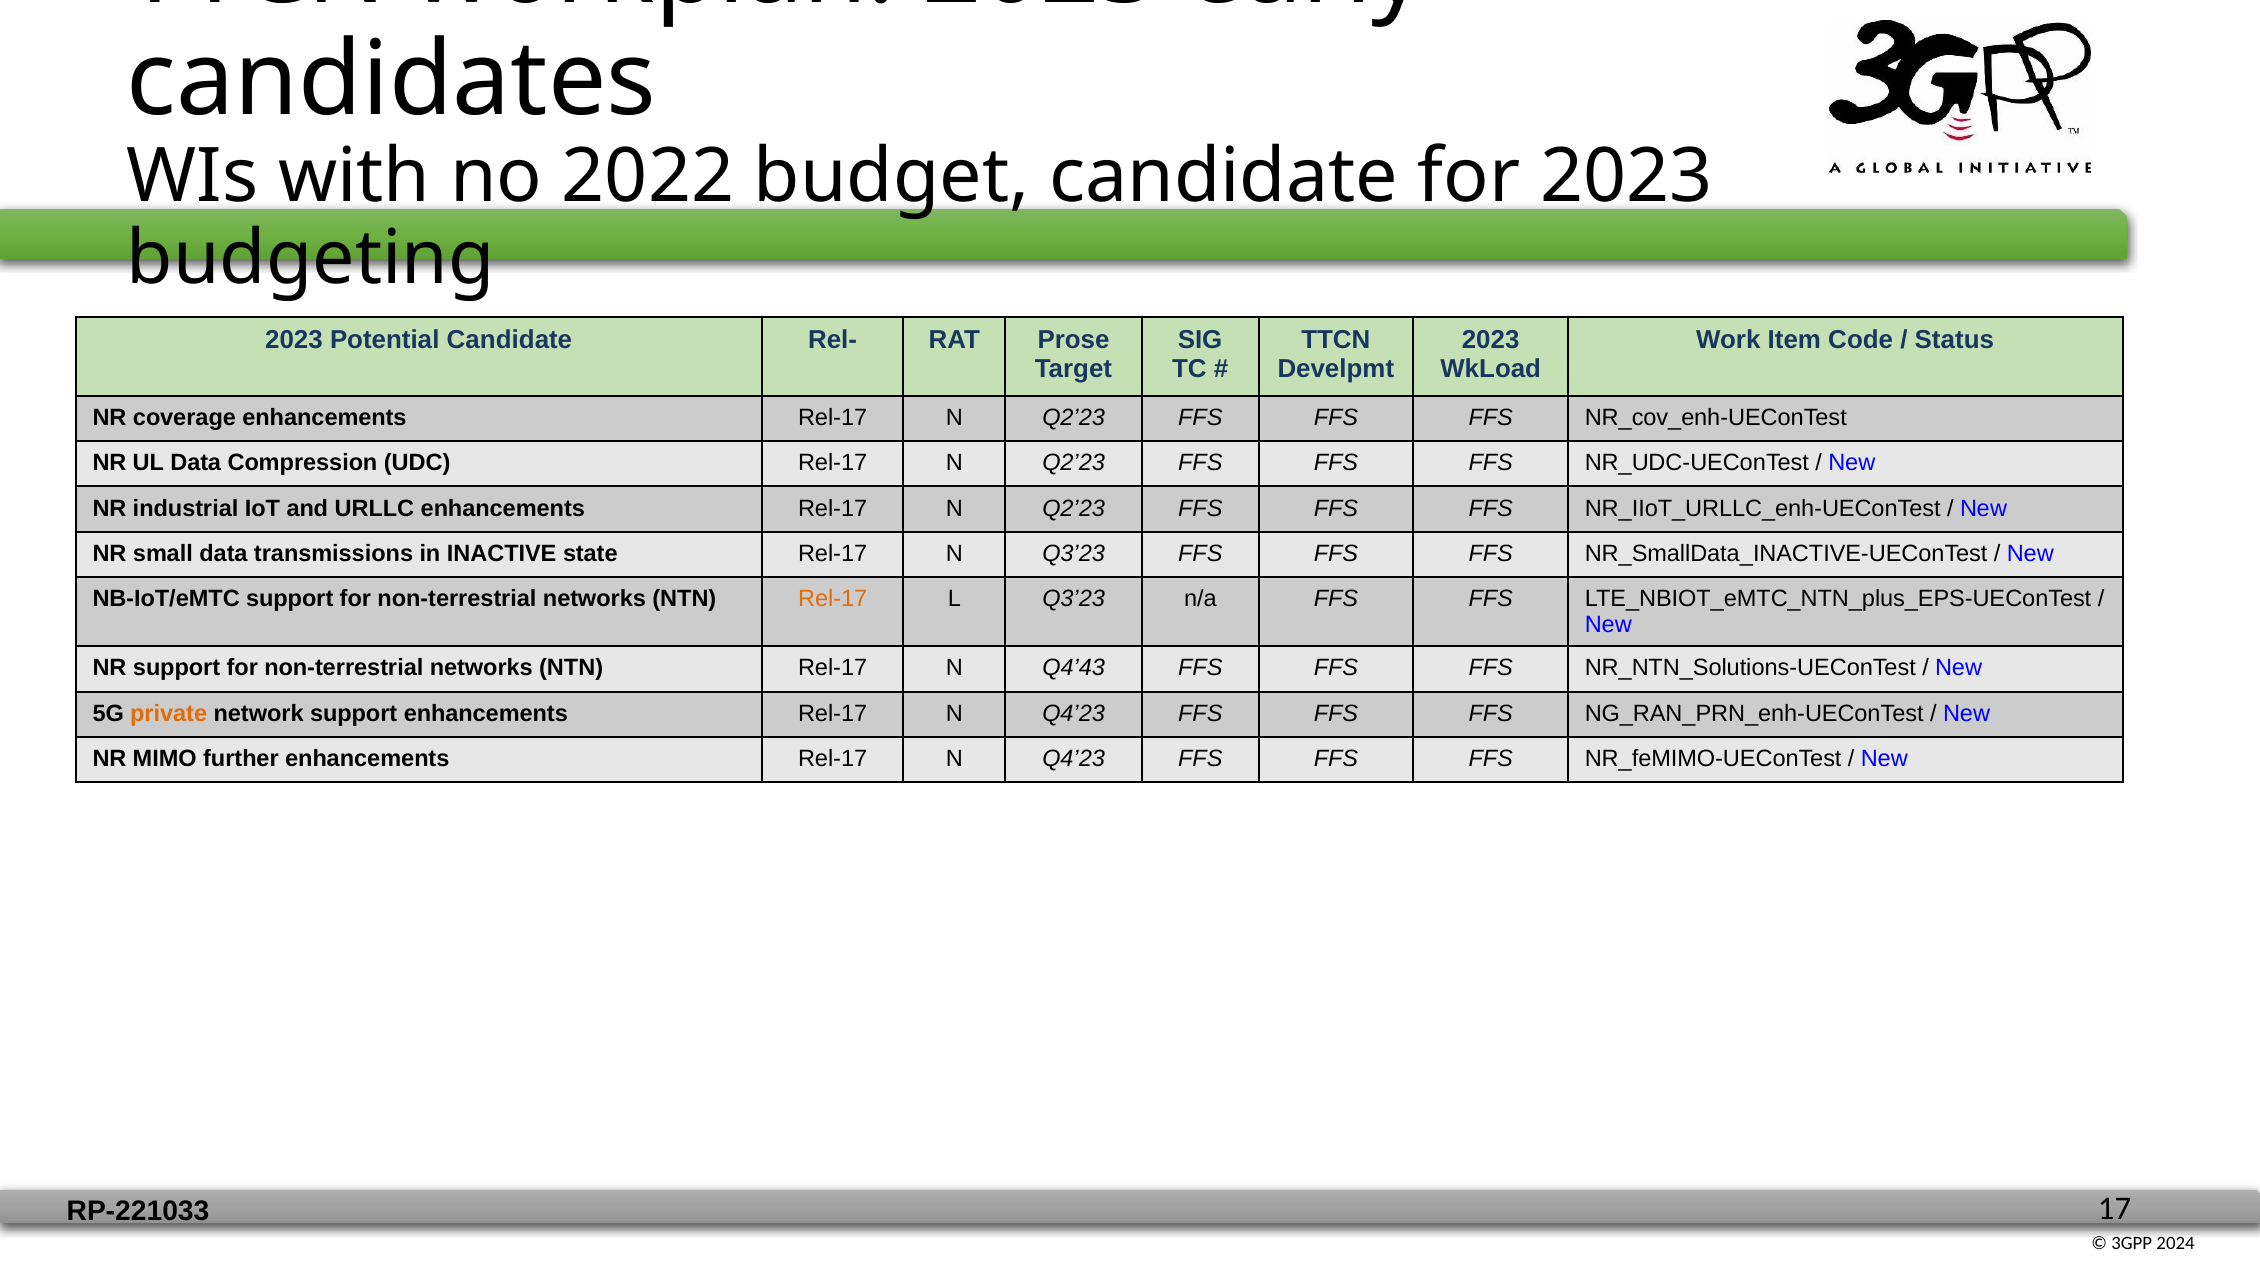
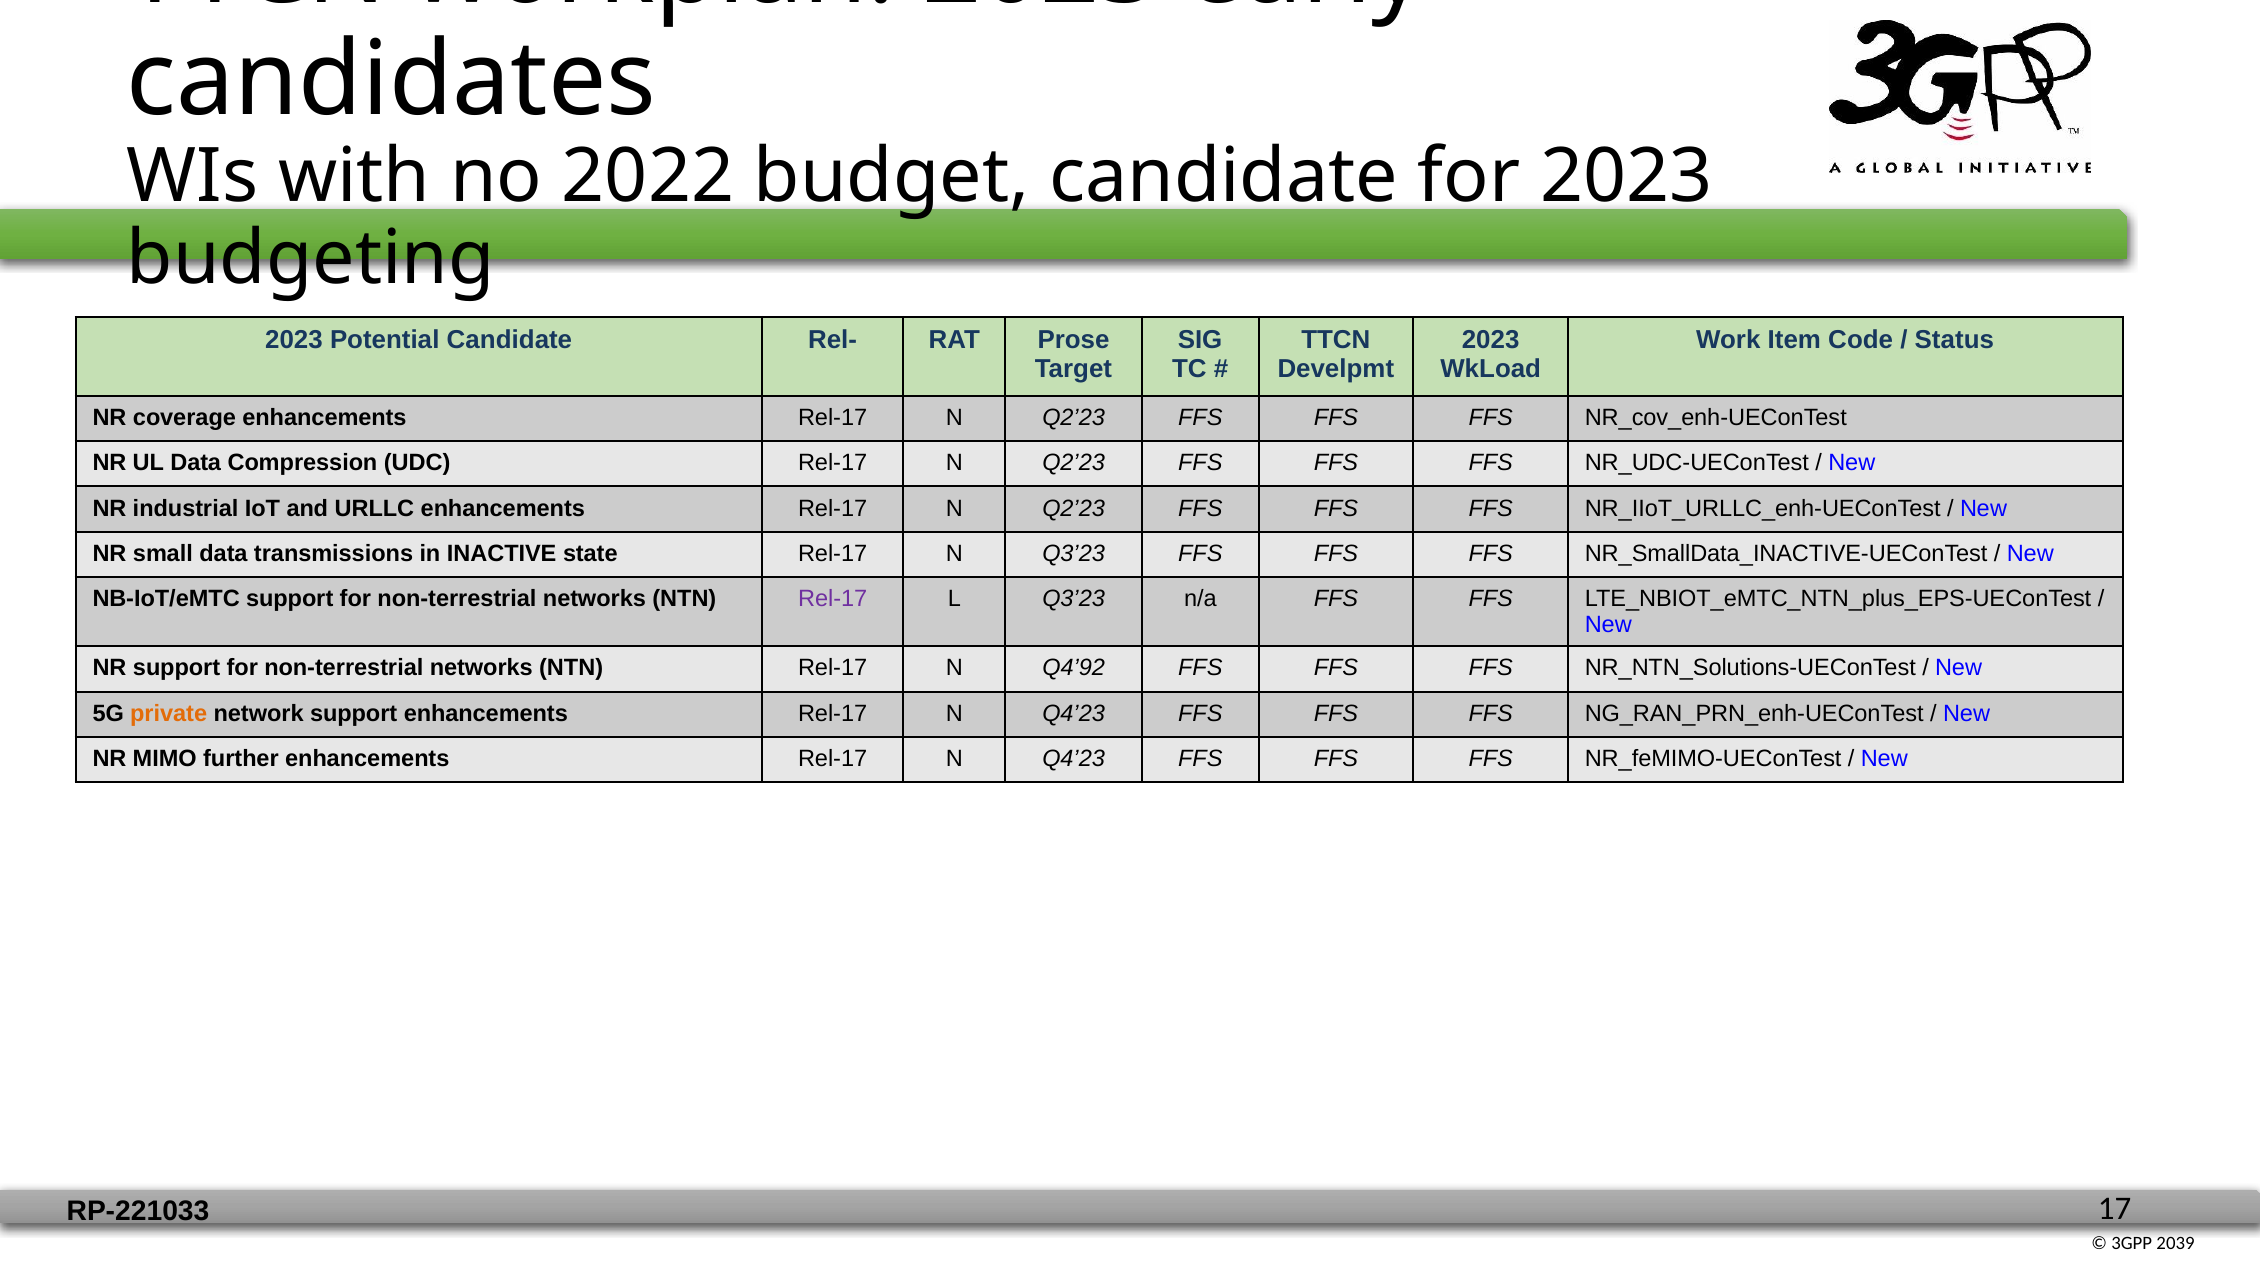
Rel-17 at (833, 598) colour: orange -> purple
Q4’43: Q4’43 -> Q4’92
2024: 2024 -> 2039
